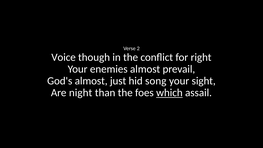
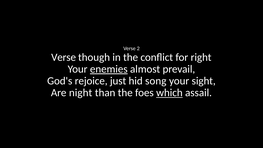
Voice at (64, 57): Voice -> Verse
enemies underline: none -> present
God's almost: almost -> rejoice
